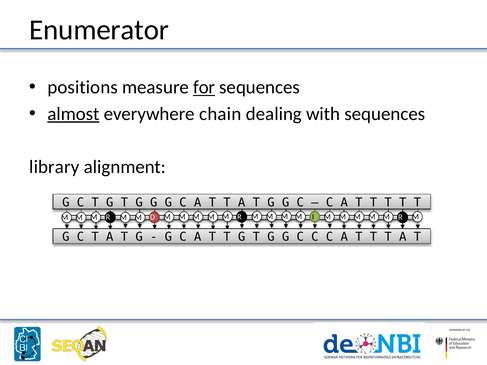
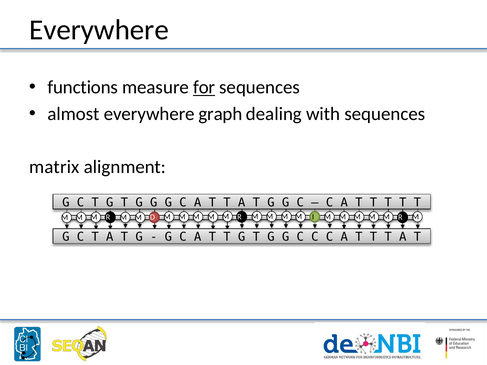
Enumerator at (99, 30): Enumerator -> Everywhere
positions: positions -> functions
almost underline: present -> none
chain: chain -> graph
library: library -> matrix
